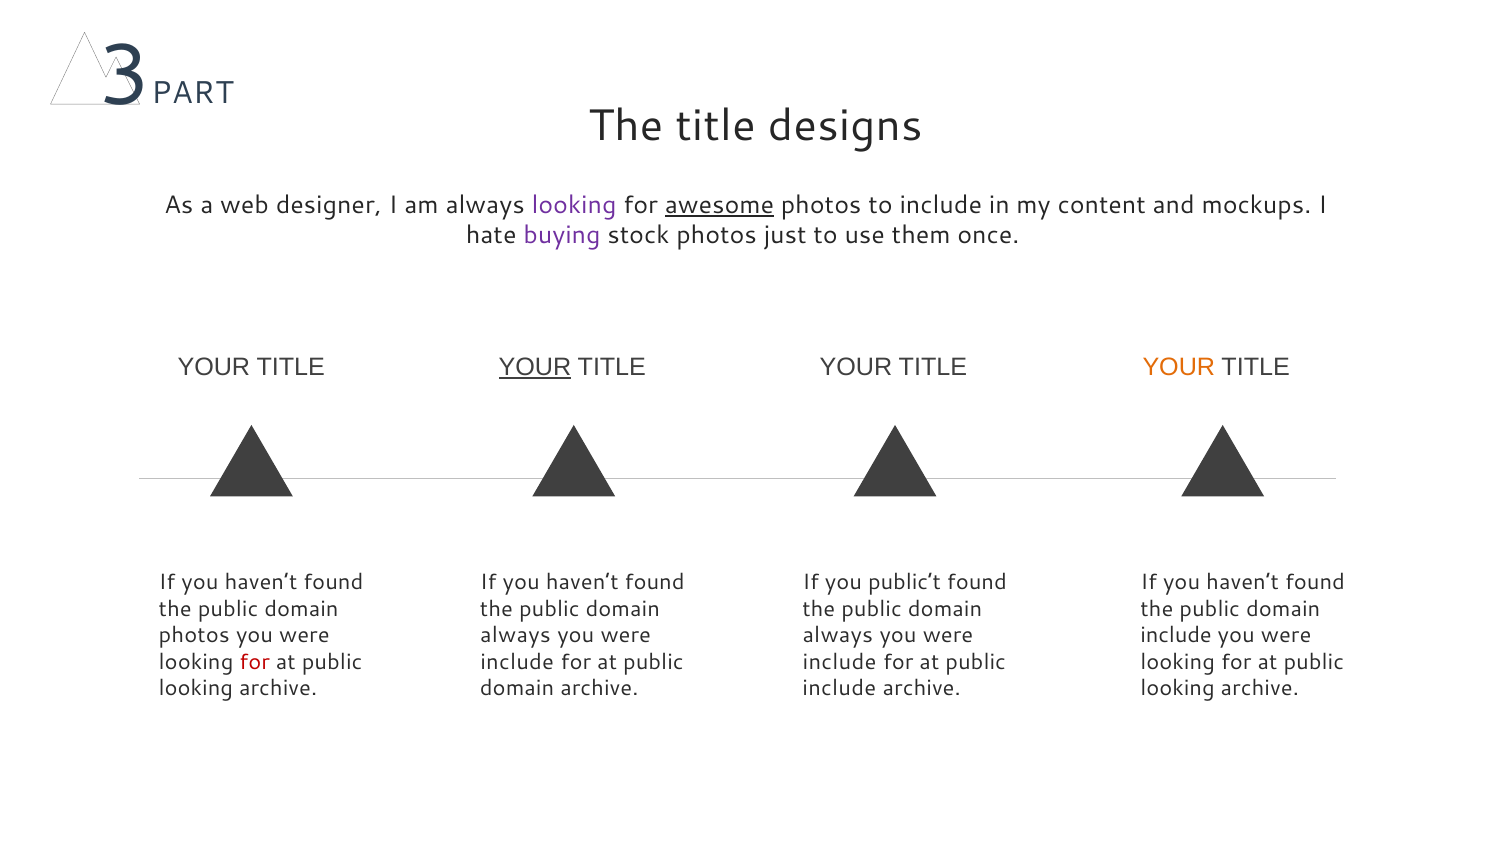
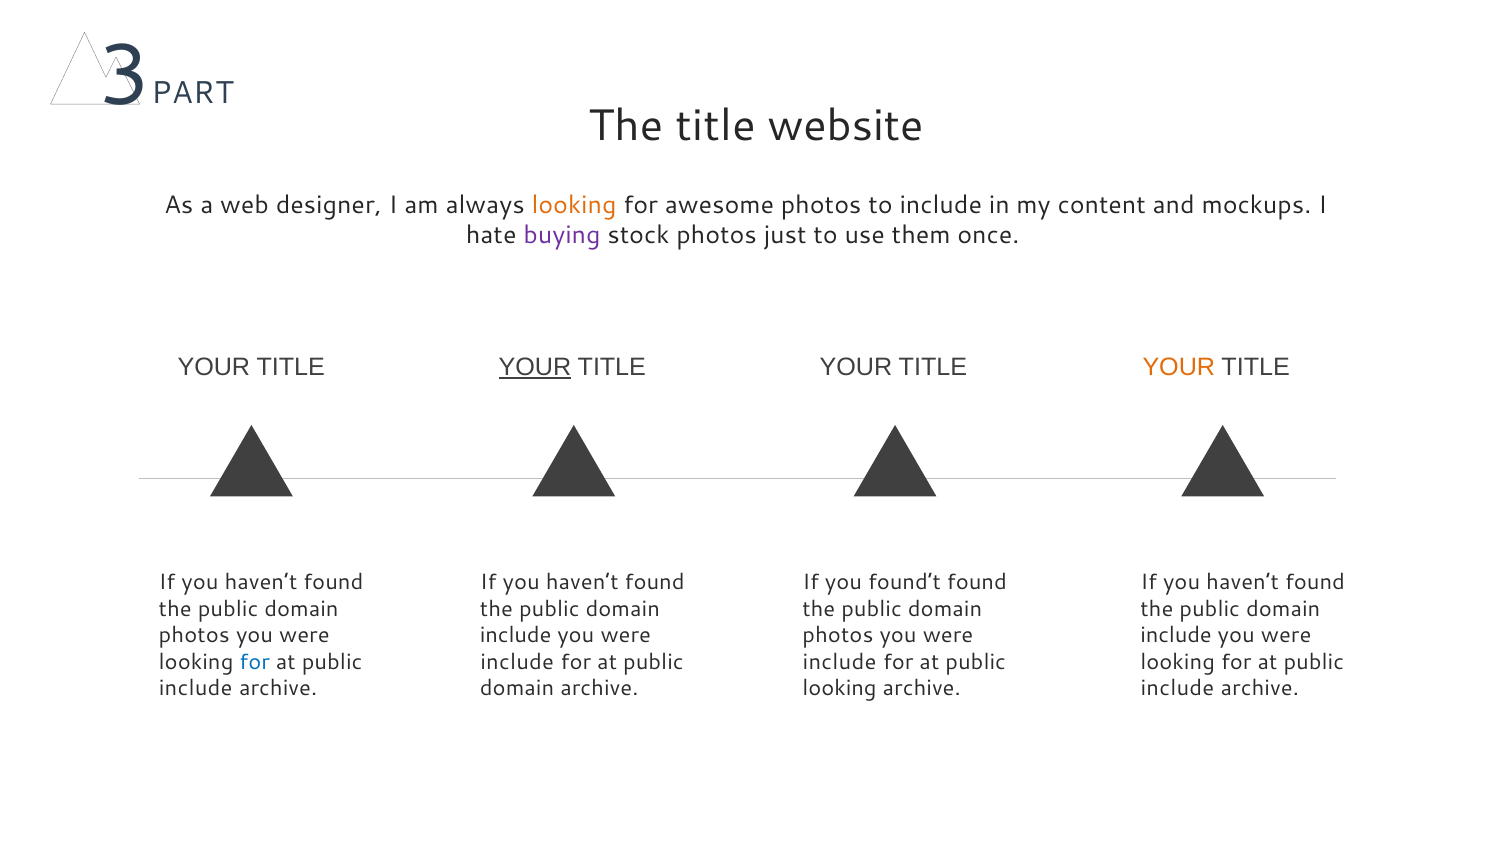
designs: designs -> website
looking at (574, 205) colour: purple -> orange
awesome underline: present -> none
public’t: public’t -> found’t
always at (516, 636): always -> include
always at (838, 636): always -> photos
for at (255, 662) colour: red -> blue
looking at (196, 688): looking -> include
include at (839, 688): include -> looking
looking at (1178, 688): looking -> include
